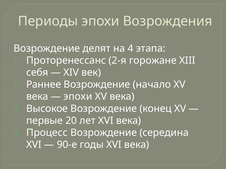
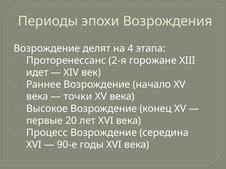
себя: себя -> идет
эпохи at (78, 97): эпохи -> точки
